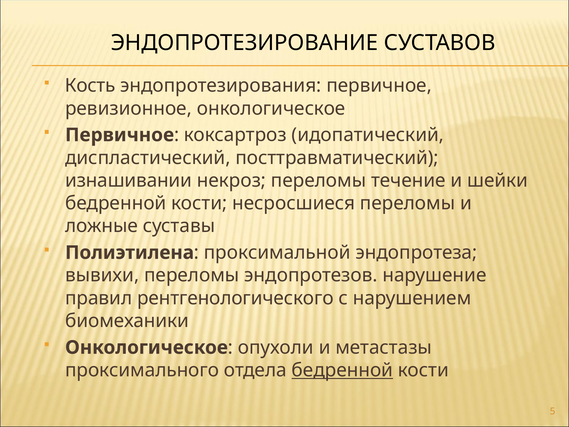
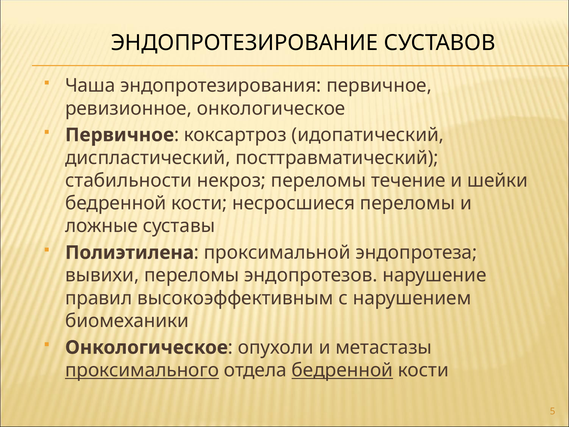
Кость: Кость -> Чаша
изнашивании: изнашивании -> стабильности
рентгенологического: рентгенологического -> высокоэффективным
проксимального underline: none -> present
